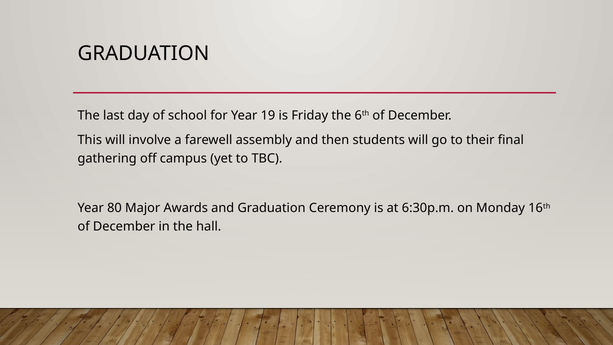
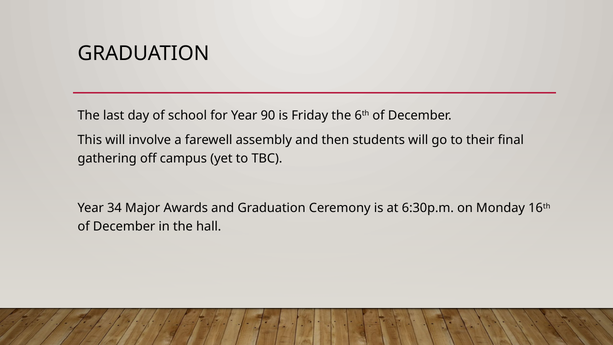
19: 19 -> 90
80: 80 -> 34
